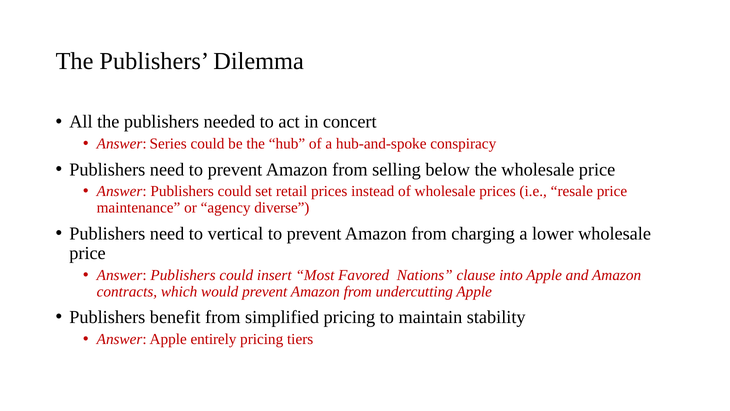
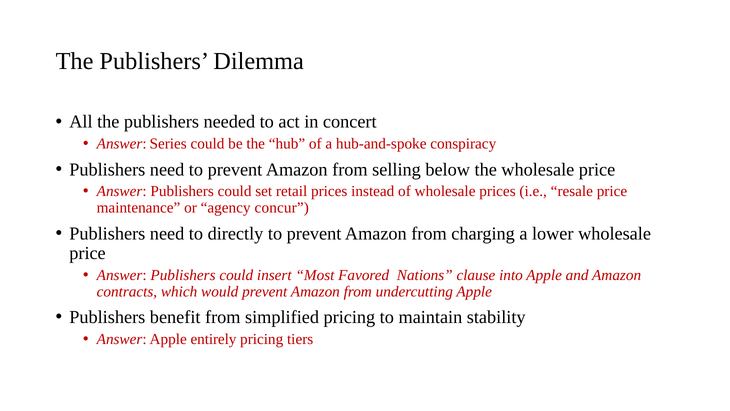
diverse: diverse -> concur
vertical: vertical -> directly
